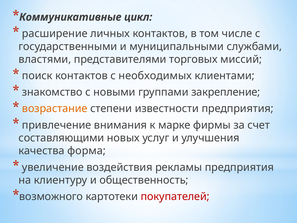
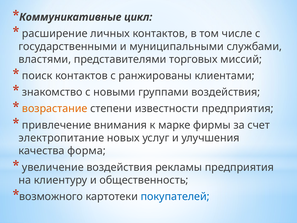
необходимых: необходимых -> ранжированы
группами закрепление: закрепление -> воздействия
составляющими: составляющими -> электропитание
покупателей colour: red -> blue
